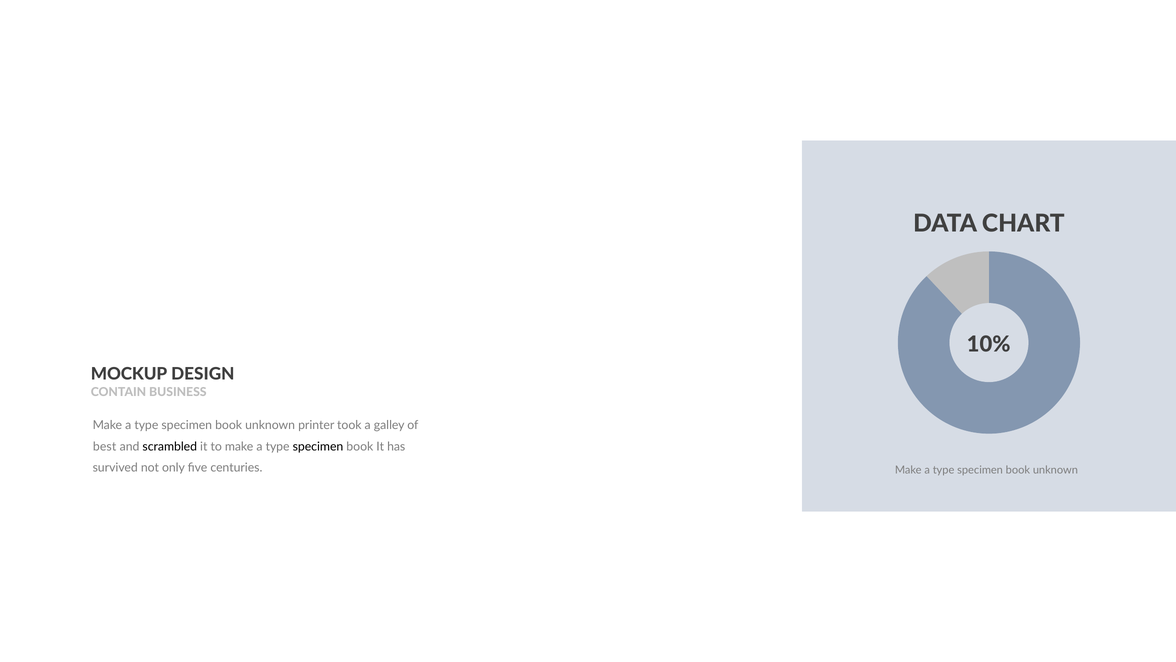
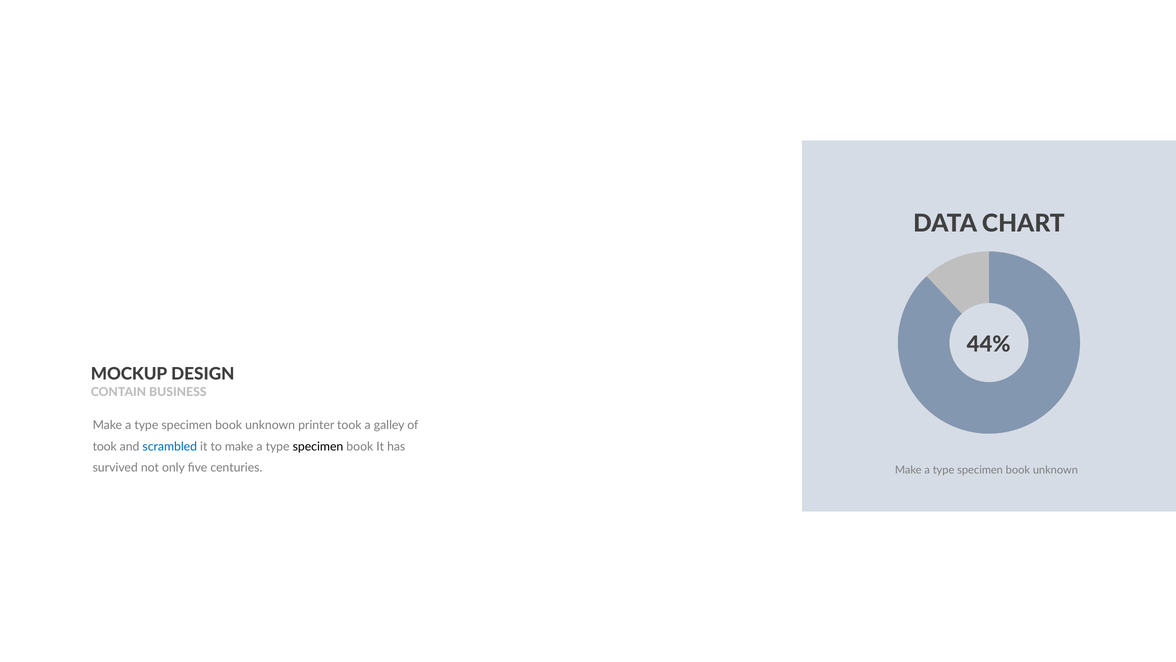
10%: 10% -> 44%
best at (105, 446): best -> took
scrambled colour: black -> blue
